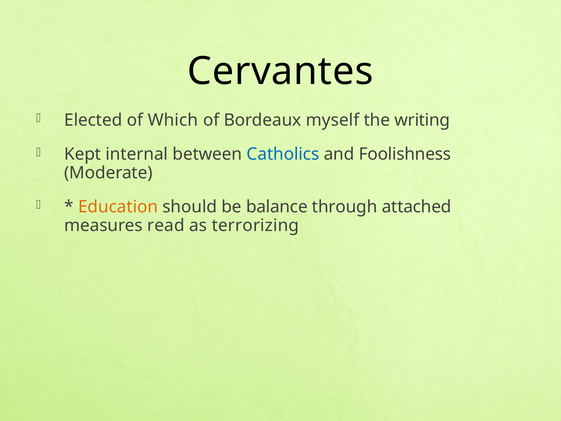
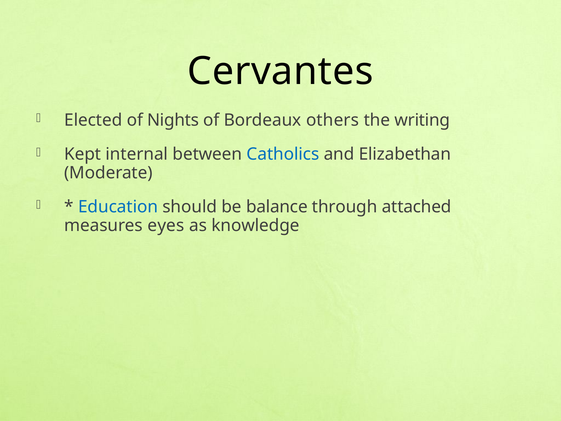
Which: Which -> Nights
myself: myself -> others
Foolishness: Foolishness -> Elizabethan
Education colour: orange -> blue
read: read -> eyes
terrorizing: terrorizing -> knowledge
